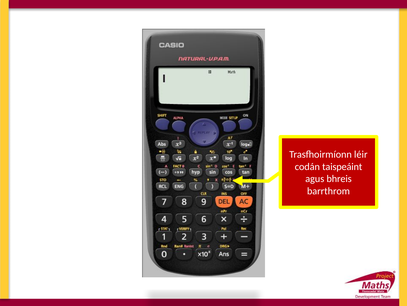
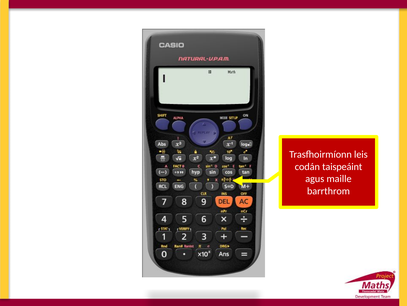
léir: léir -> leis
bhreis: bhreis -> maille
